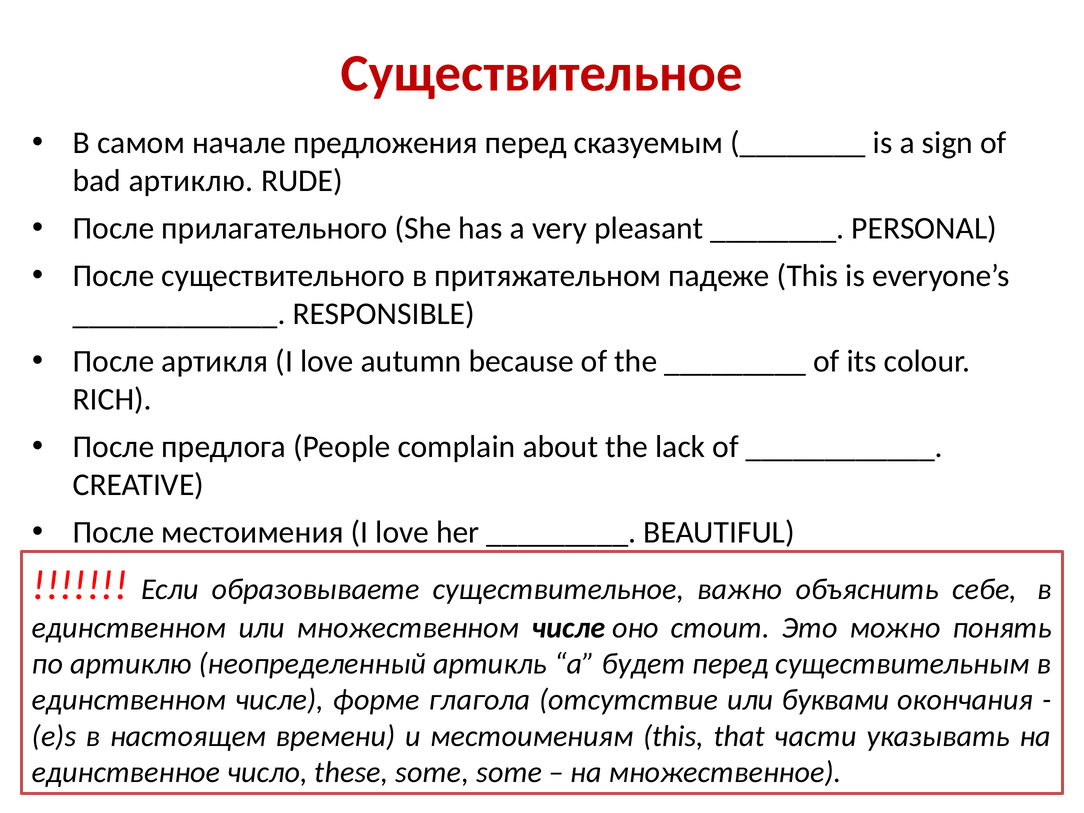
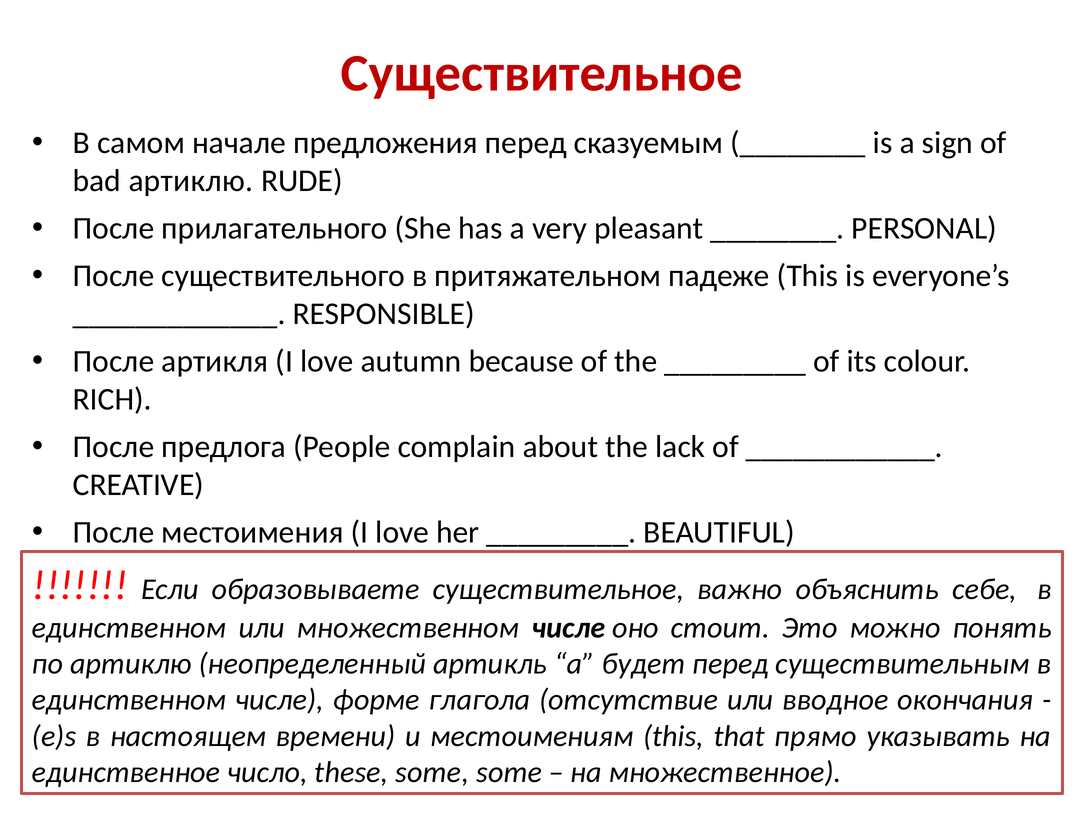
буквами: буквами -> вводное
части: части -> прямо
